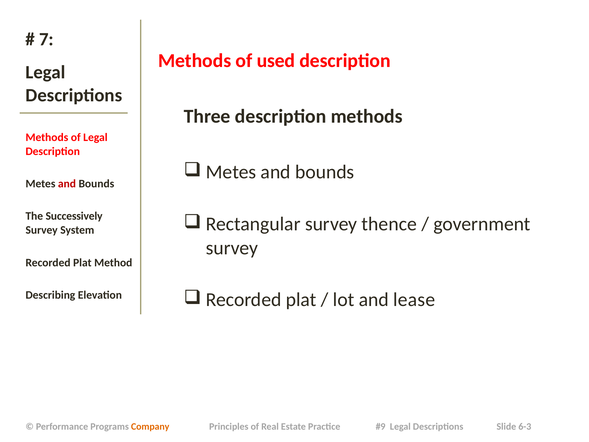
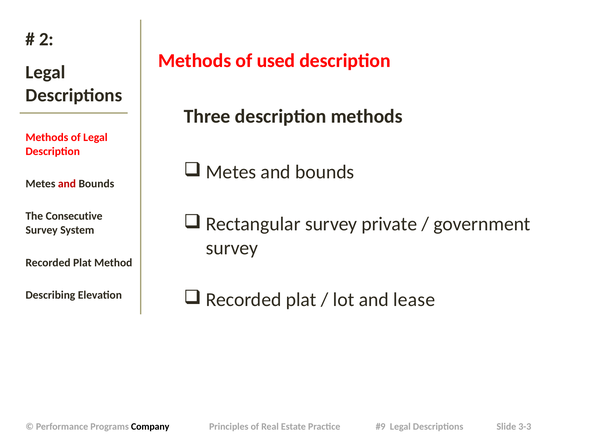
7: 7 -> 2
Successively: Successively -> Consecutive
thence: thence -> private
Company colour: orange -> black
6-3: 6-3 -> 3-3
